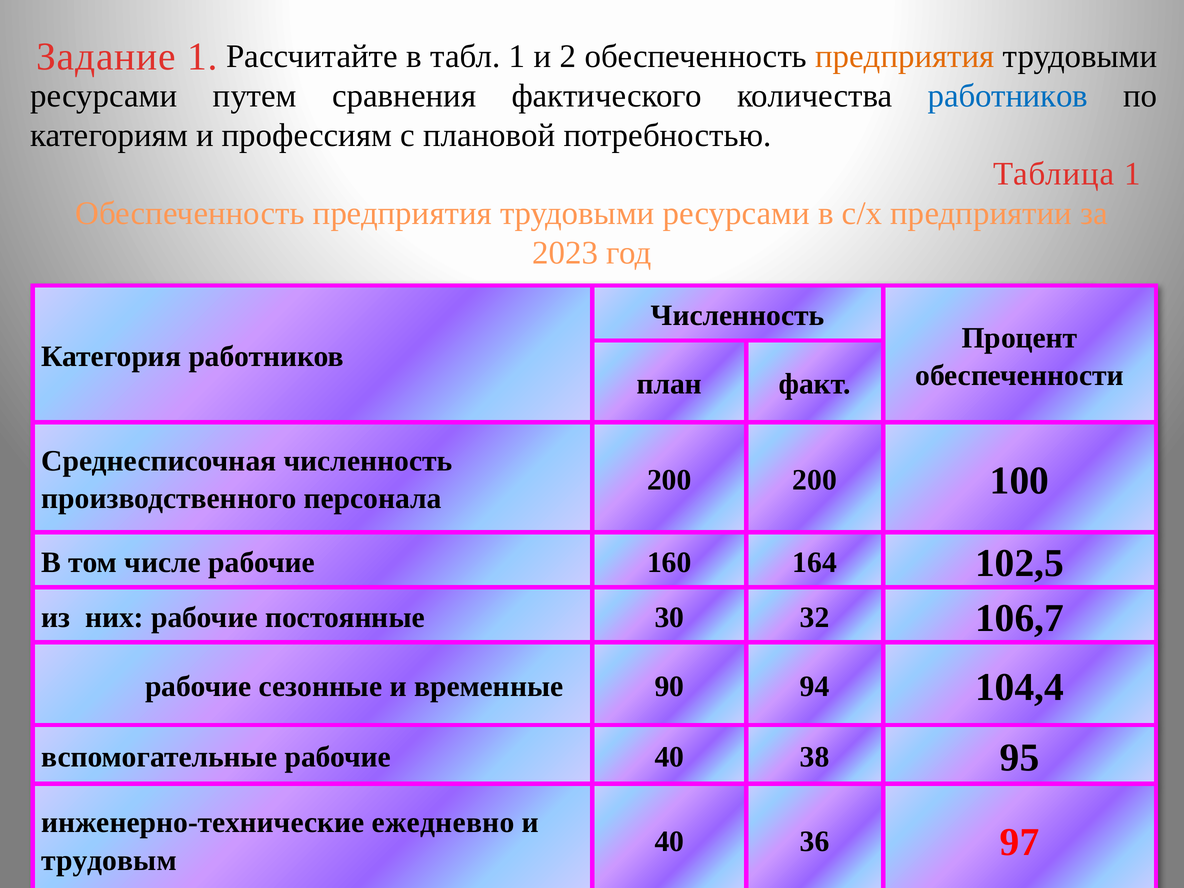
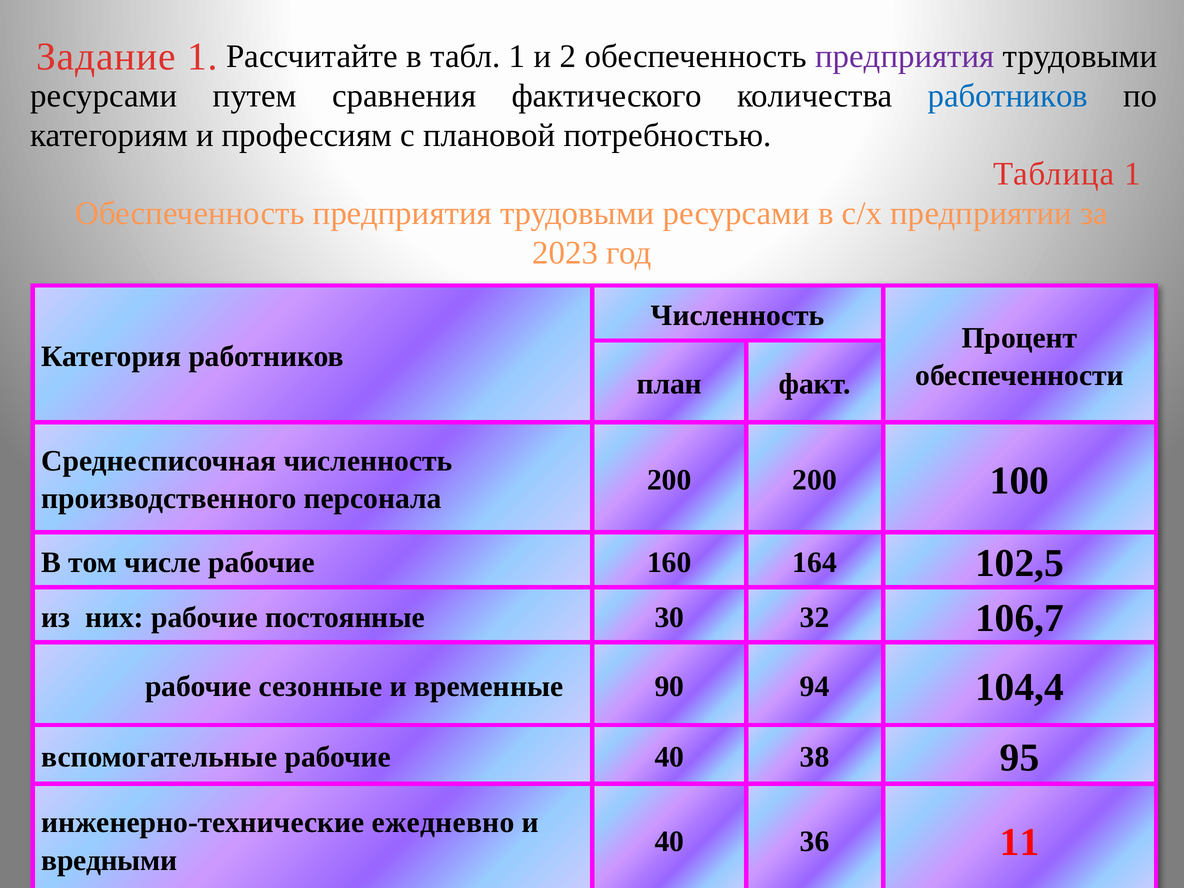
предприятия at (905, 56) colour: orange -> purple
97: 97 -> 11
трудовым: трудовым -> вредными
